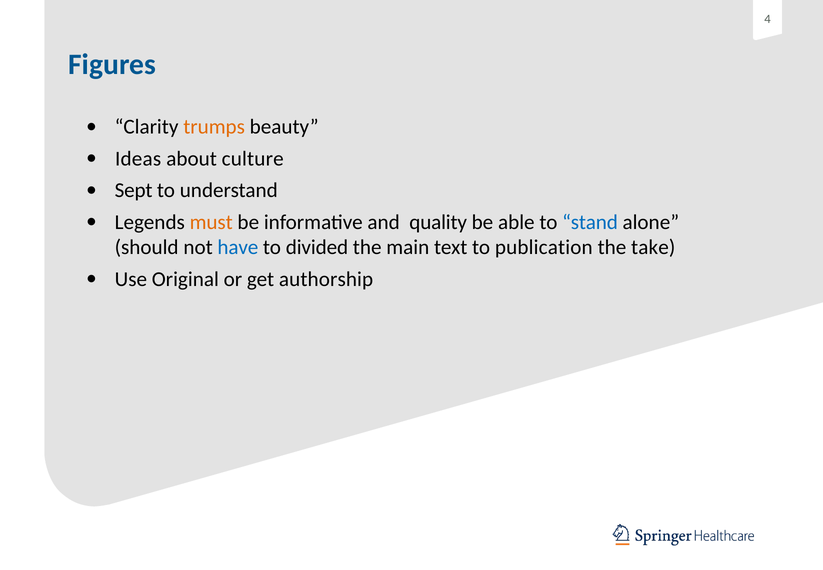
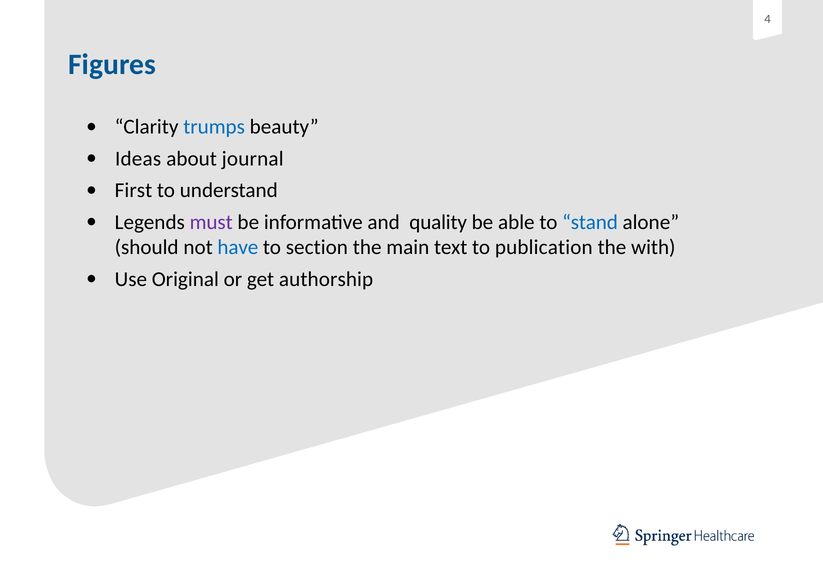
trumps colour: orange -> blue
culture: culture -> journal
Sept: Sept -> First
must colour: orange -> purple
divided: divided -> section
take: take -> with
